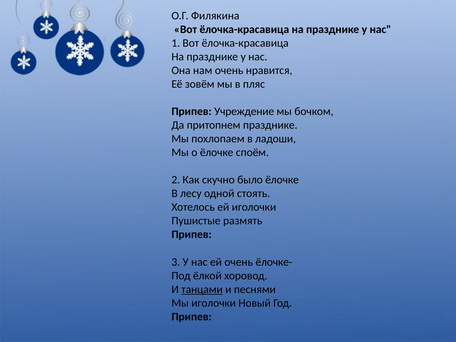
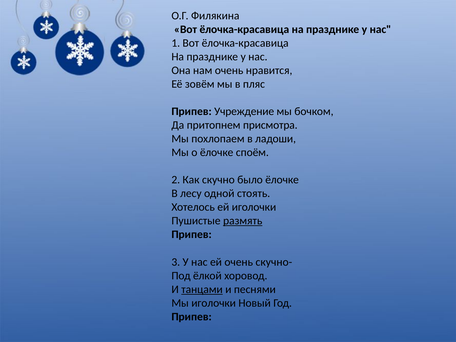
притопнем празднике: празднике -> присмотра
размять underline: none -> present
ёлочке-: ёлочке- -> скучно-
